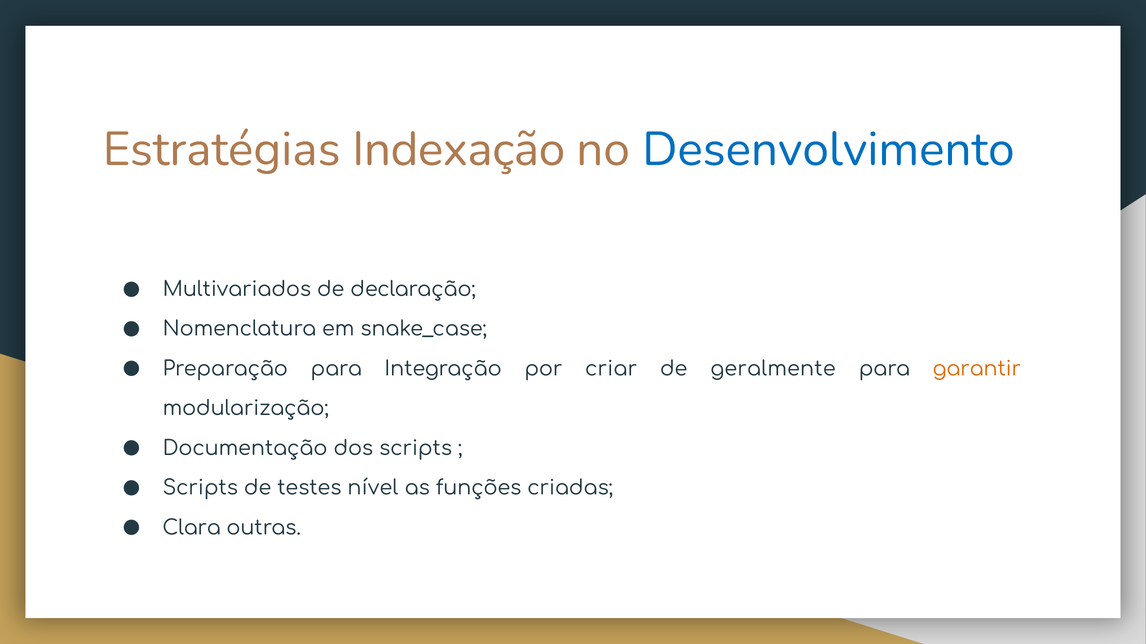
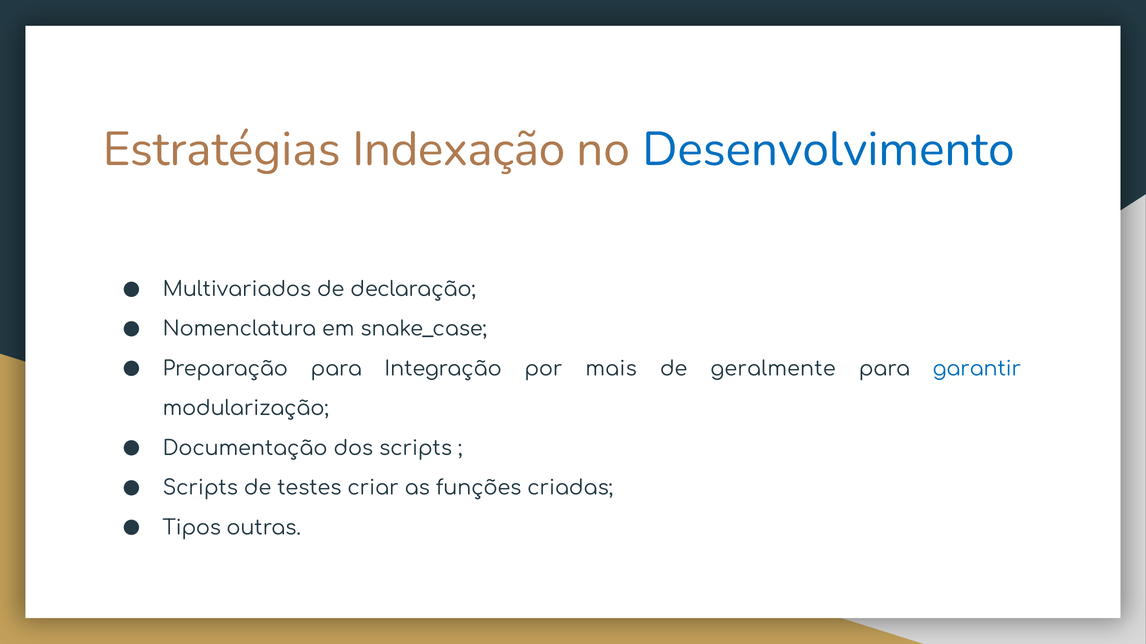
criar: criar -> mais
garantir colour: orange -> blue
nível: nível -> criar
Clara: Clara -> Tipos
